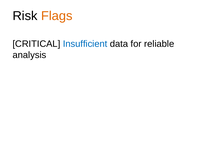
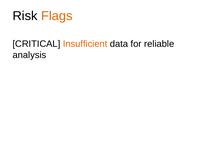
Insufficient colour: blue -> orange
